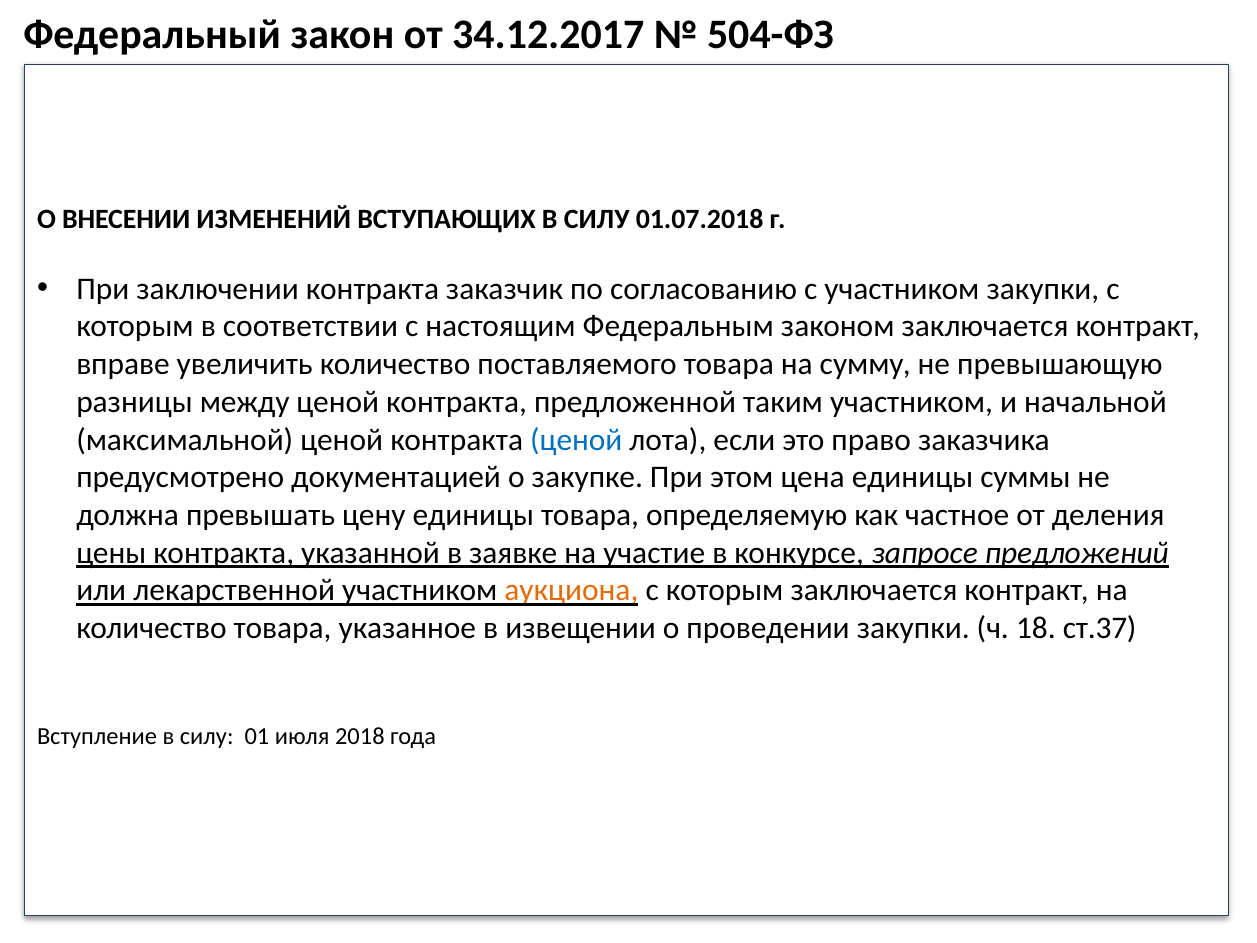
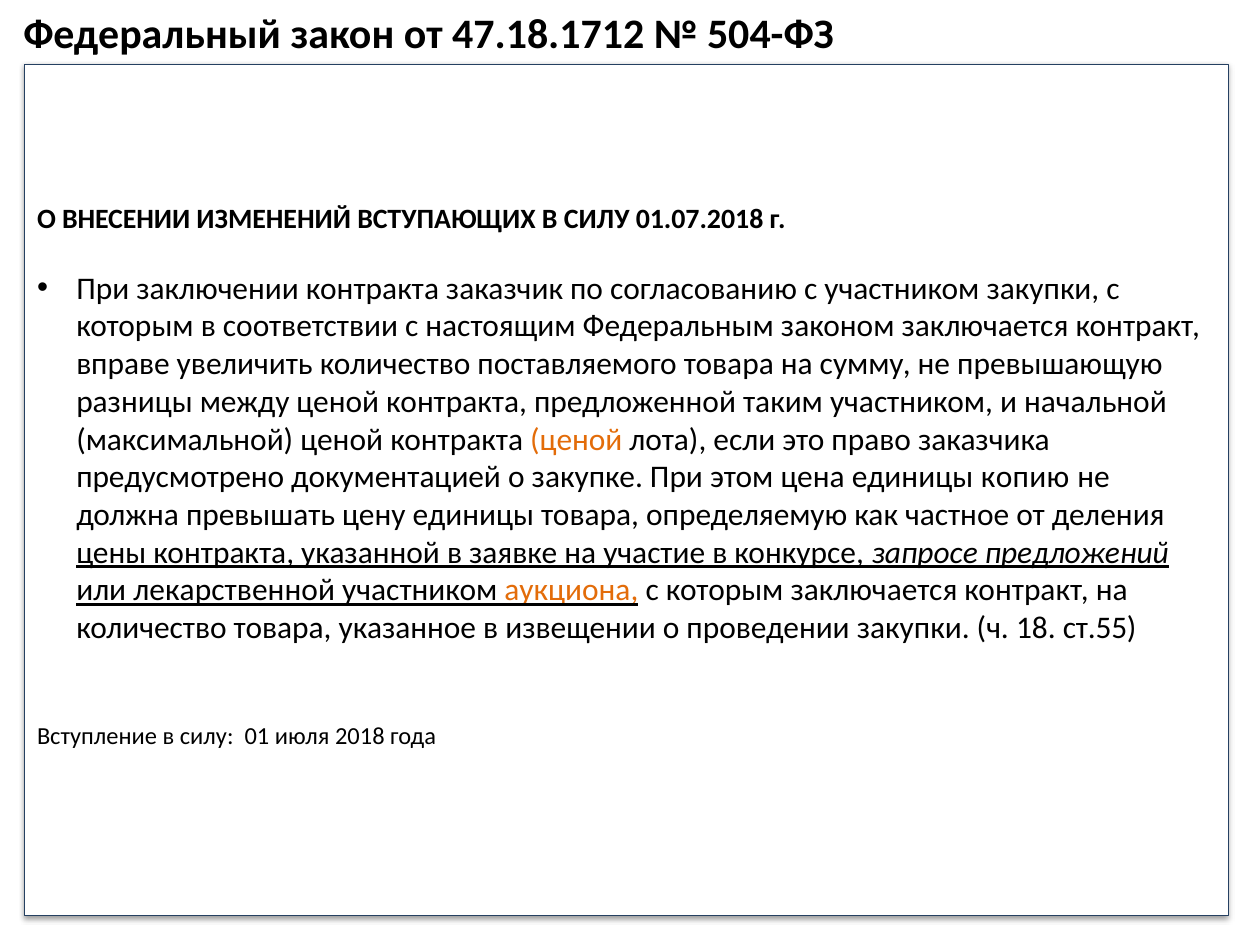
34.12.2017: 34.12.2017 -> 47.18.1712
ценой at (576, 440) colour: blue -> orange
суммы: суммы -> копию
ст.37: ст.37 -> ст.55
